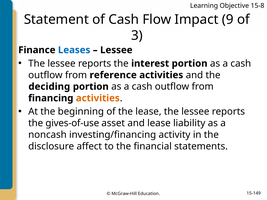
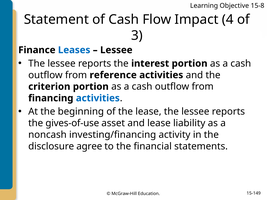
9: 9 -> 4
deciding: deciding -> criterion
activities at (98, 98) colour: orange -> blue
affect: affect -> agree
